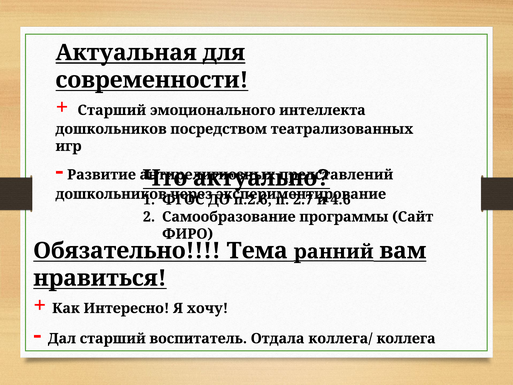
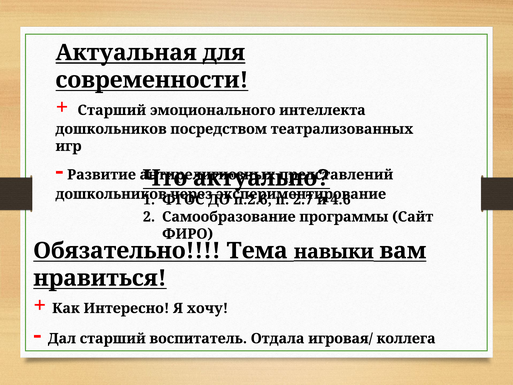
ранний: ранний -> навыки
коллега/: коллега/ -> игровая/
